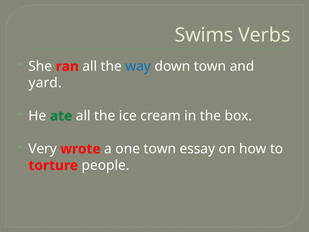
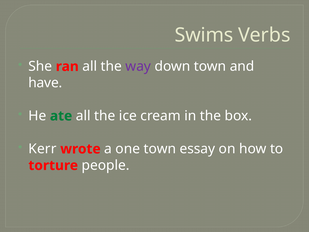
way colour: blue -> purple
yard: yard -> have
Very: Very -> Kerr
